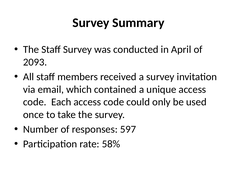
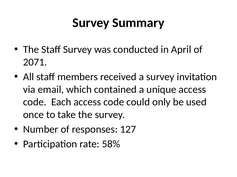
2093: 2093 -> 2071
597: 597 -> 127
